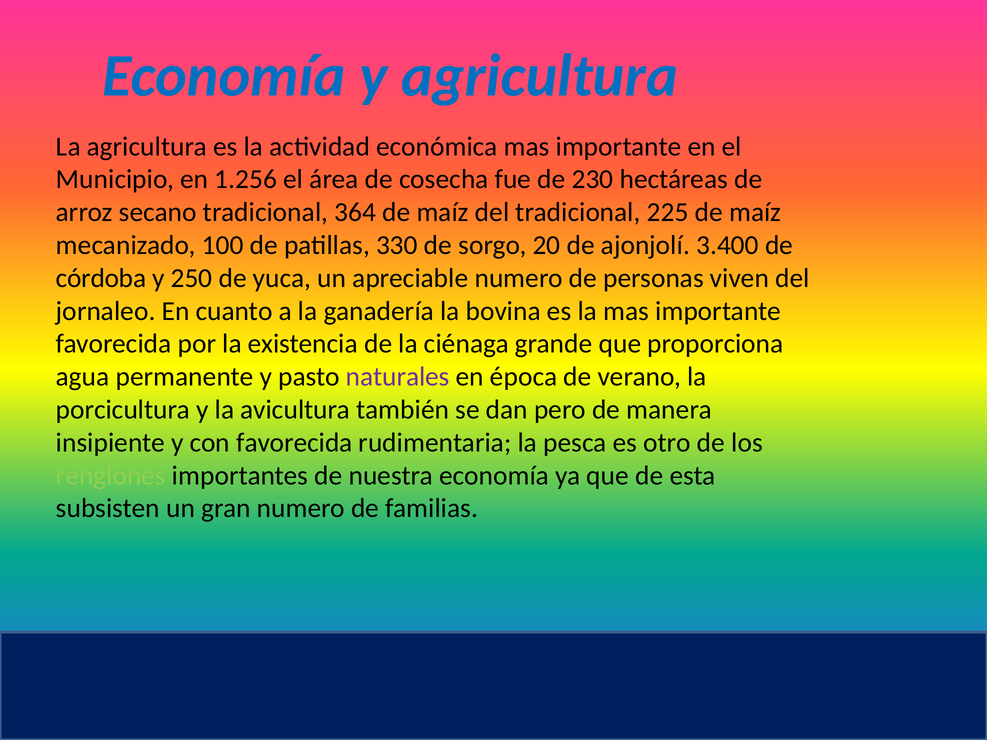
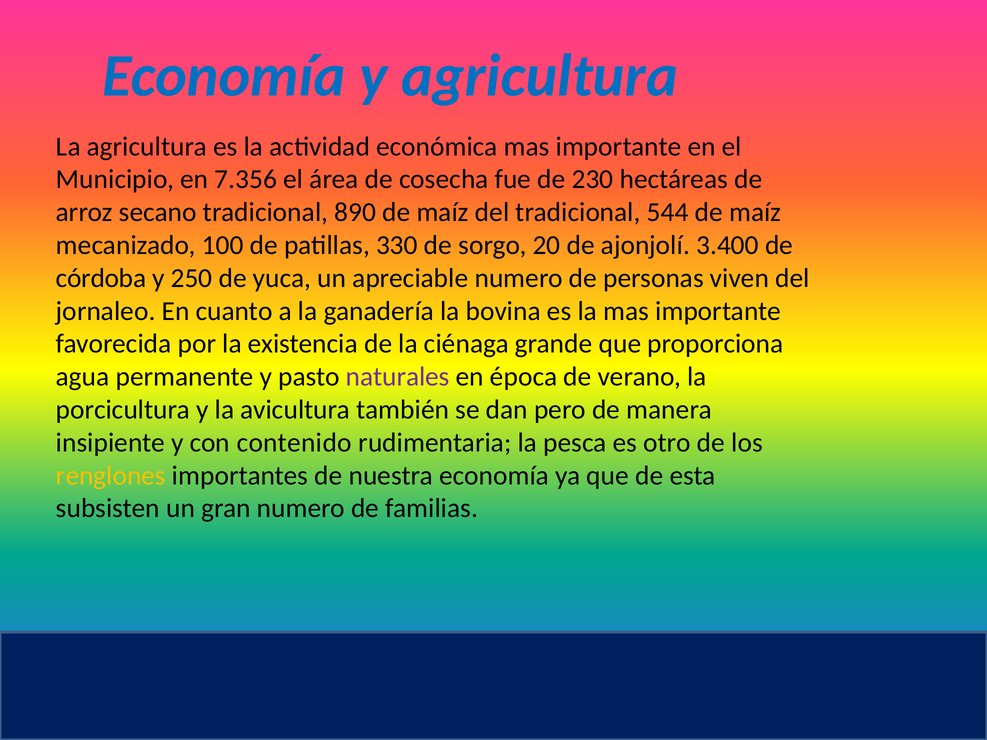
1.256: 1.256 -> 7.356
364: 364 -> 890
225: 225 -> 544
con favorecida: favorecida -> contenido
renglones colour: light green -> yellow
